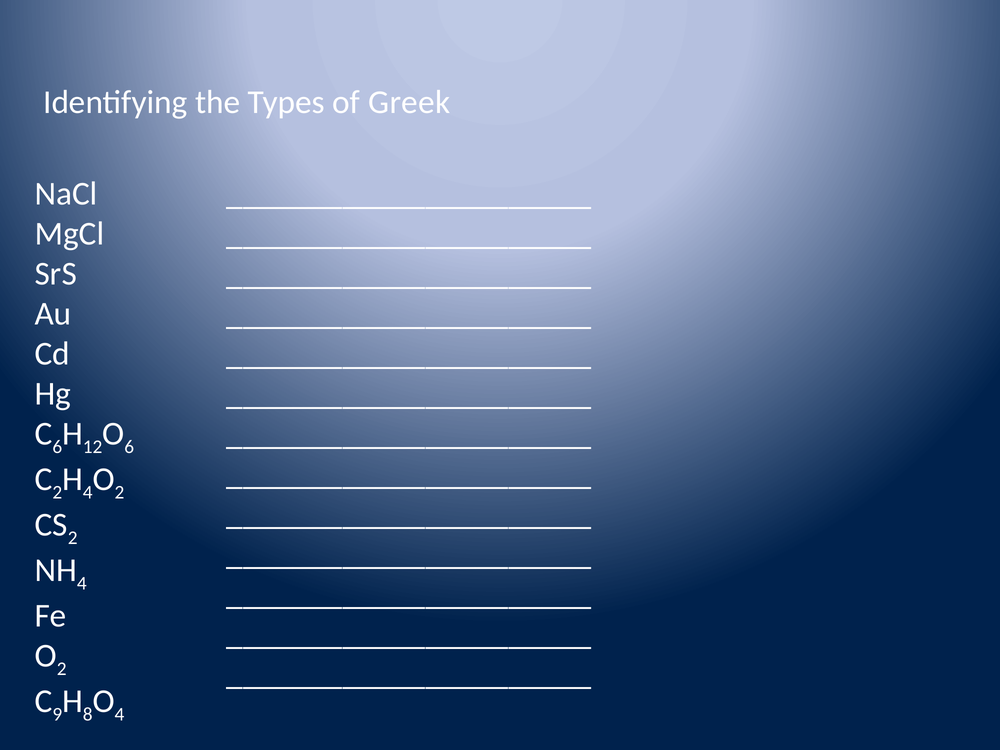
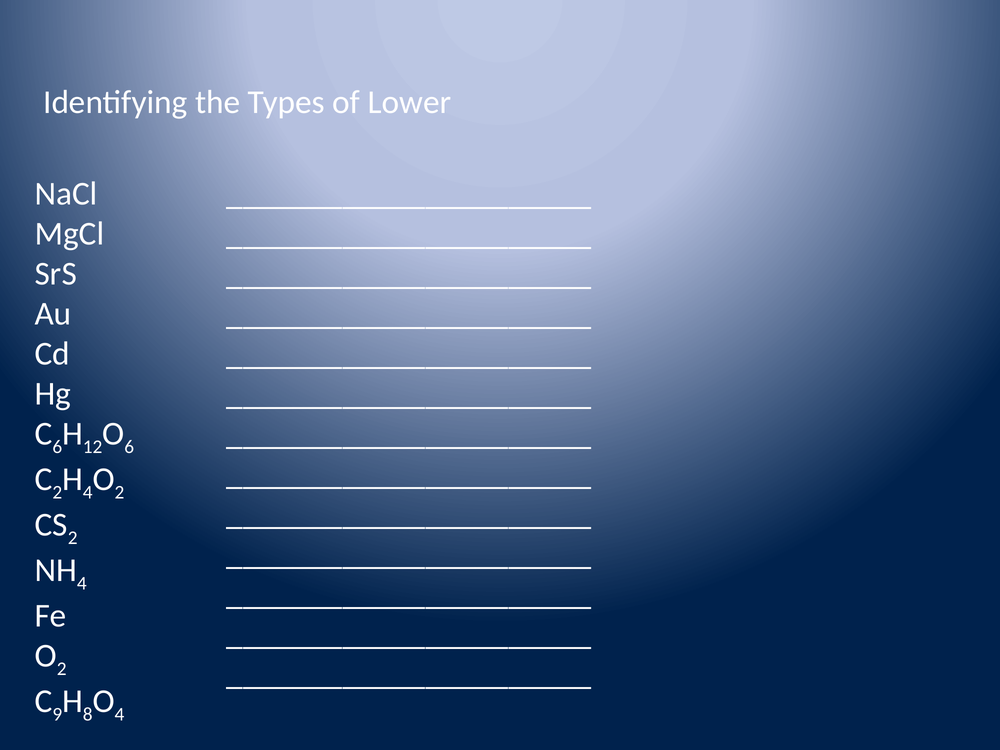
Greek: Greek -> Lower
